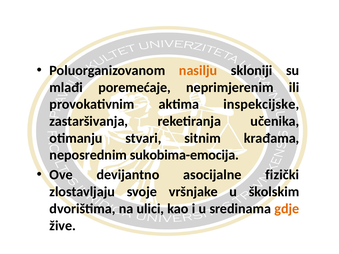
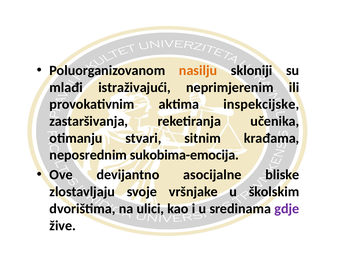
poremećaje: poremećaje -> istraživajući
fizički: fizički -> bliske
gdje colour: orange -> purple
